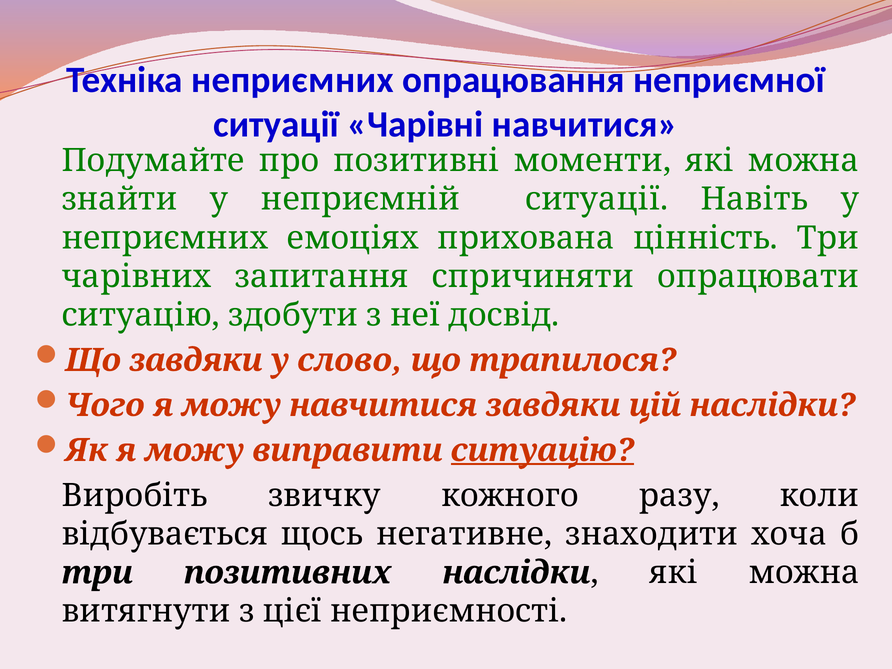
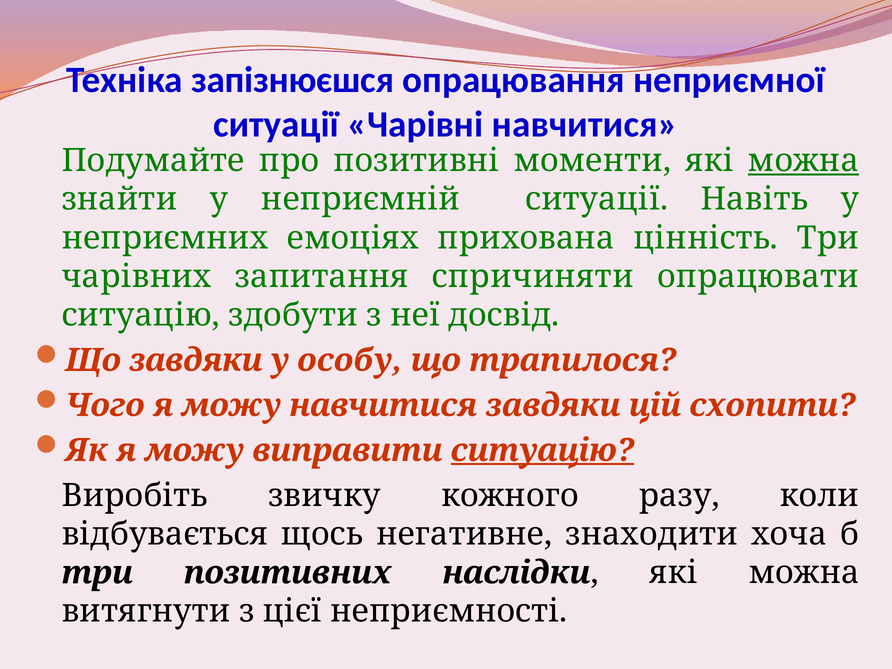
Техніка неприємних: неприємних -> запізнюєшся
можна at (803, 161) underline: none -> present
слово: слово -> особу
цій наслідки: наслідки -> схопити
